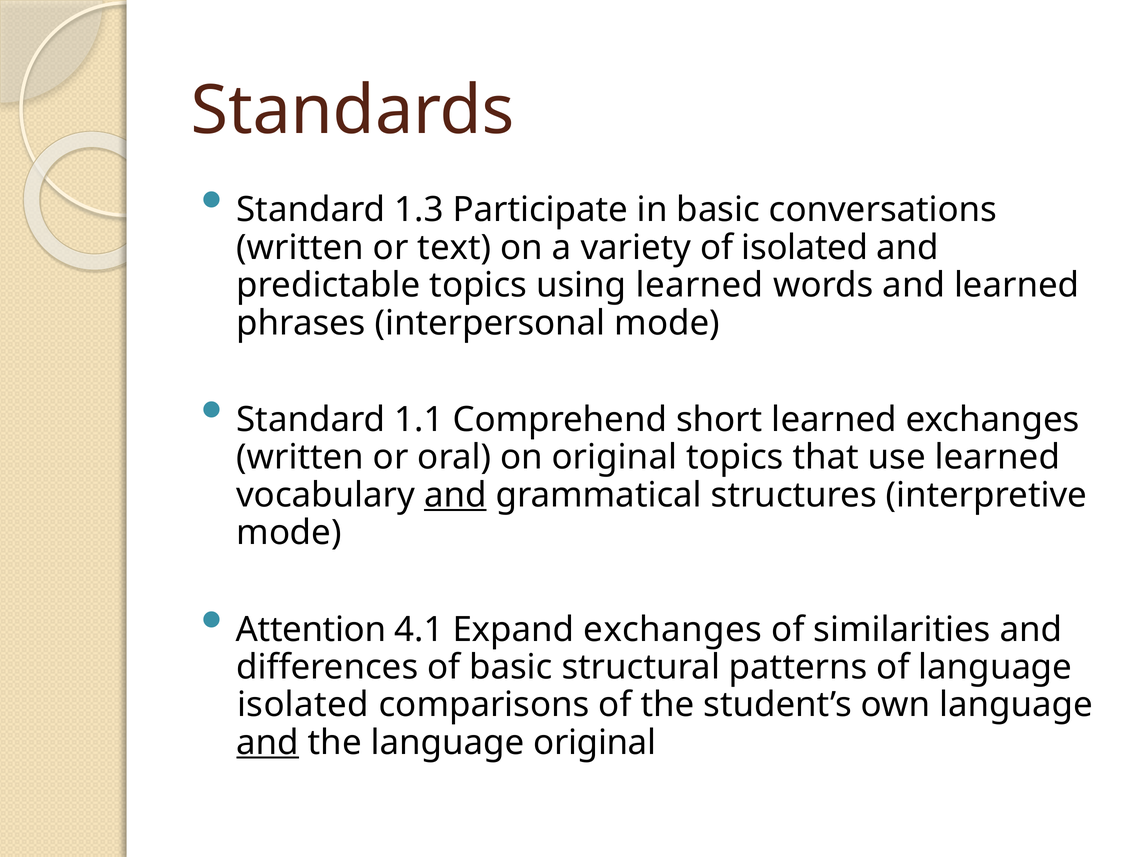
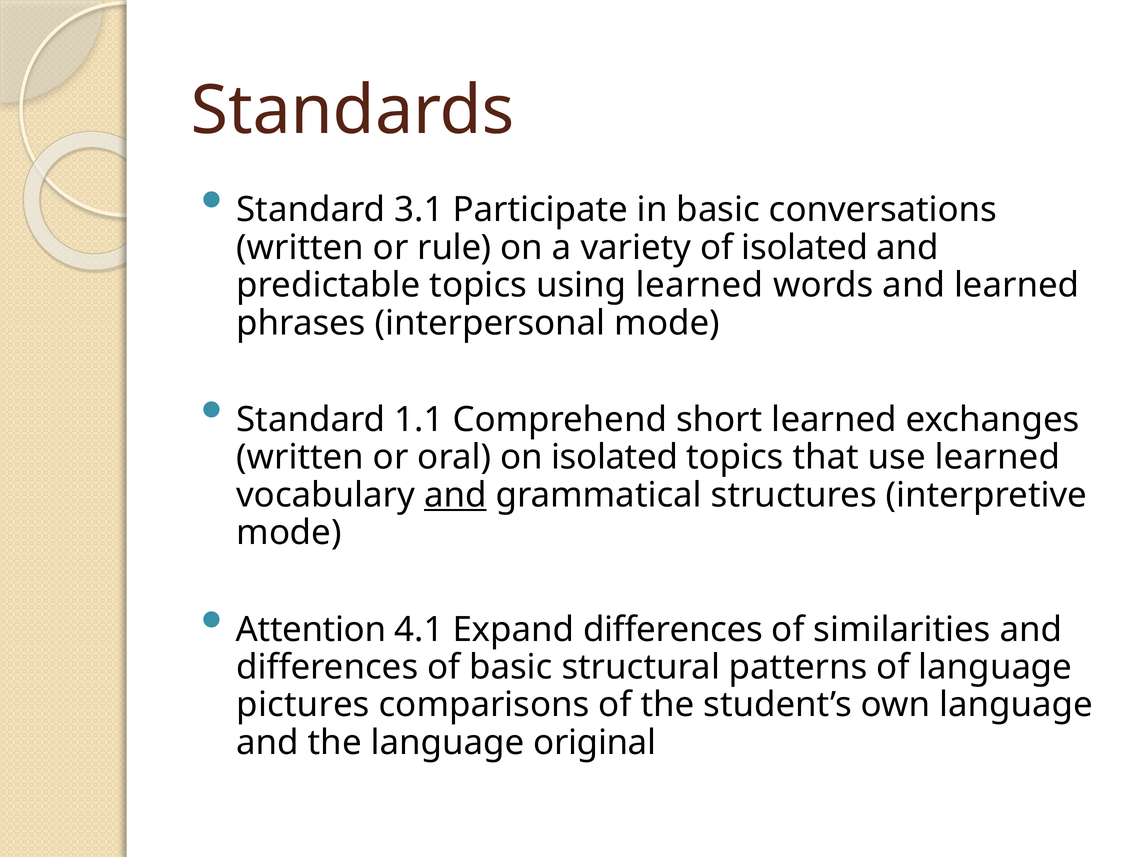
1.3: 1.3 -> 3.1
text: text -> rule
on original: original -> isolated
Expand exchanges: exchanges -> differences
isolated at (303, 705): isolated -> pictures
and at (268, 743) underline: present -> none
